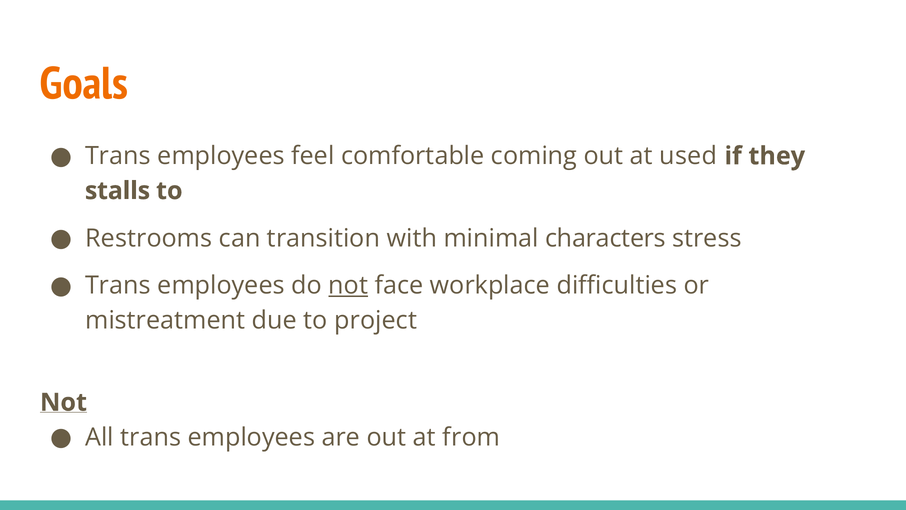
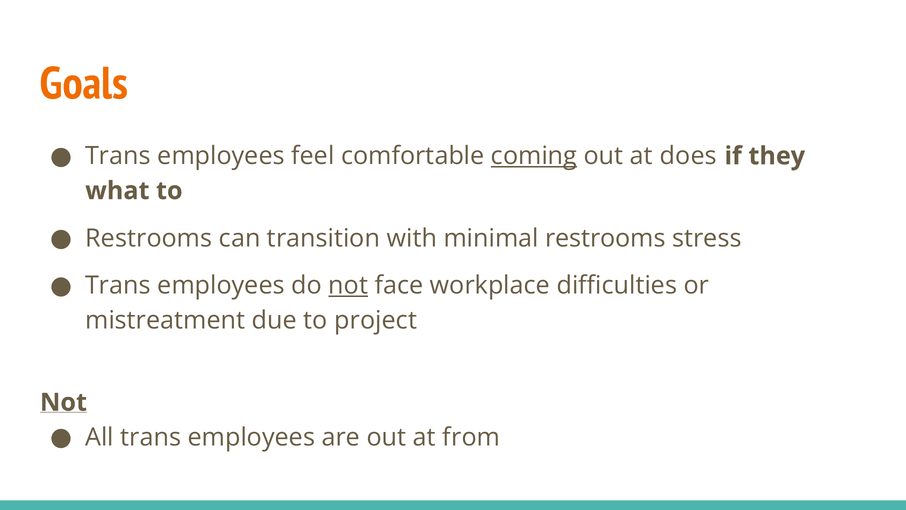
coming underline: none -> present
used: used -> does
stalls: stalls -> what
minimal characters: characters -> restrooms
